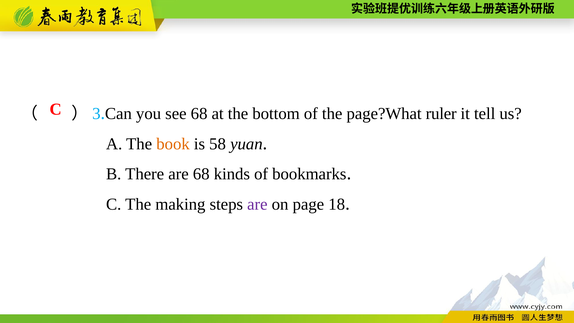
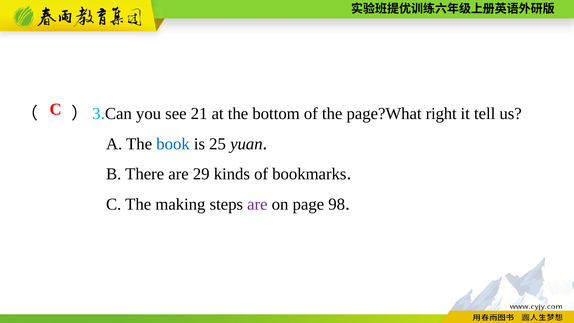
see 68: 68 -> 21
ruler: ruler -> right
book colour: orange -> blue
58: 58 -> 25
are 68: 68 -> 29
18: 18 -> 98
